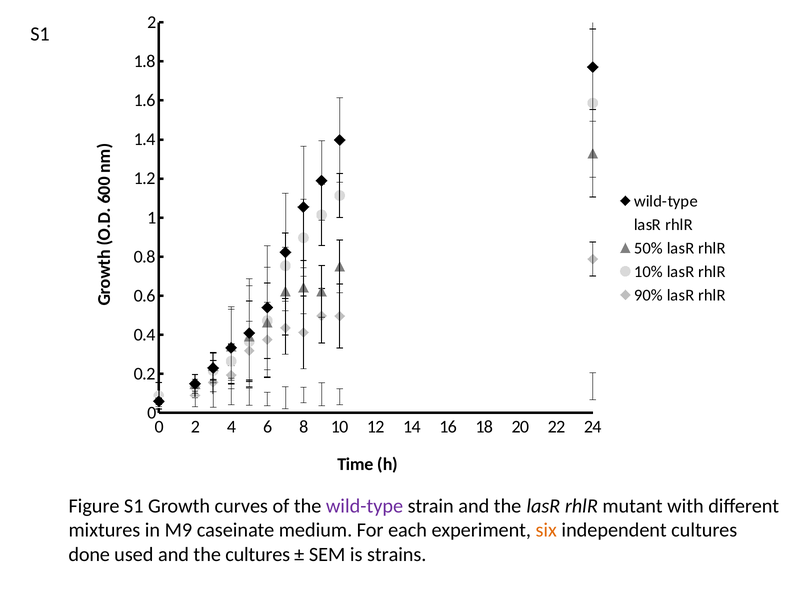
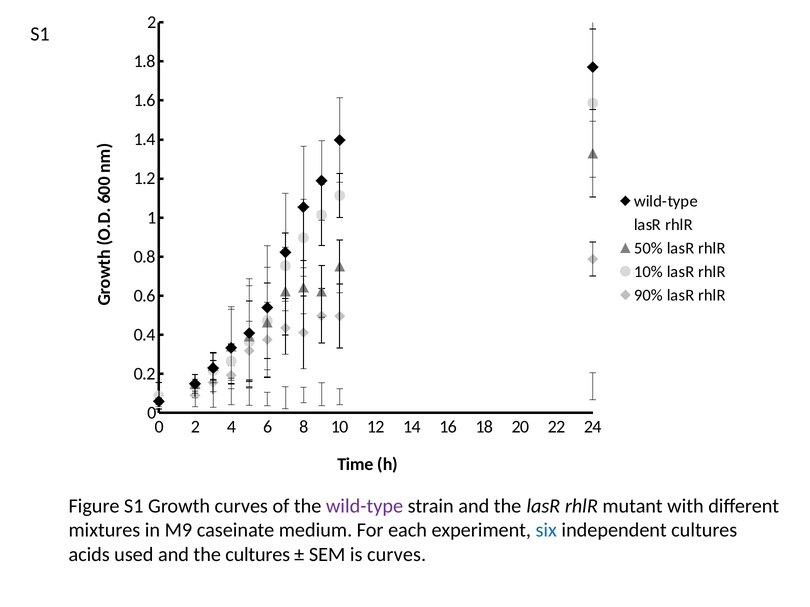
six colour: orange -> blue
done: done -> acids
is strains: strains -> curves
